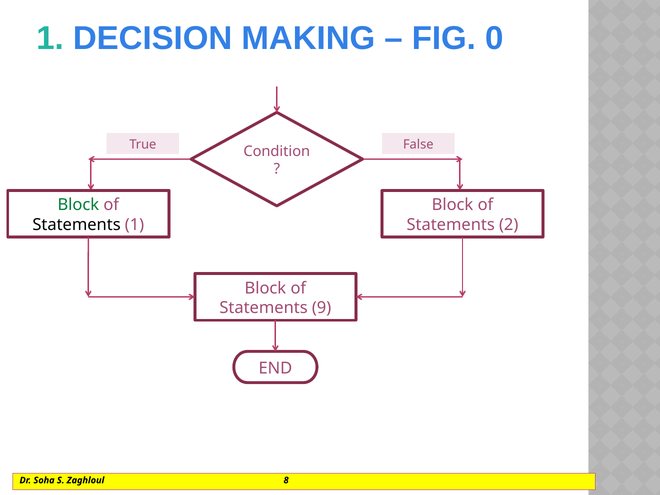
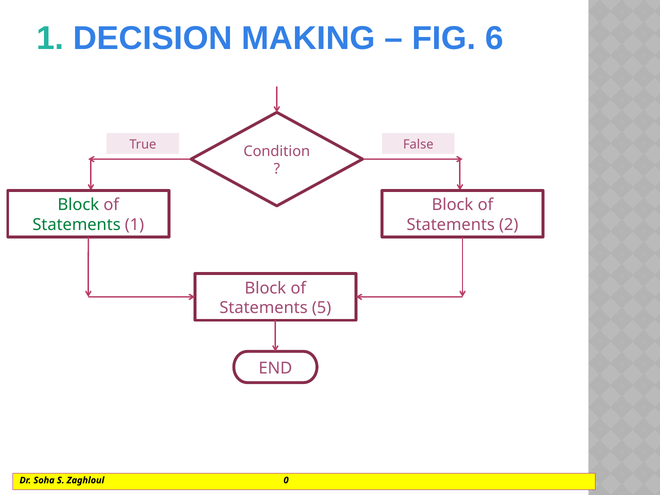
0: 0 -> 6
Statements at (77, 225) colour: black -> green
9: 9 -> 5
8: 8 -> 0
